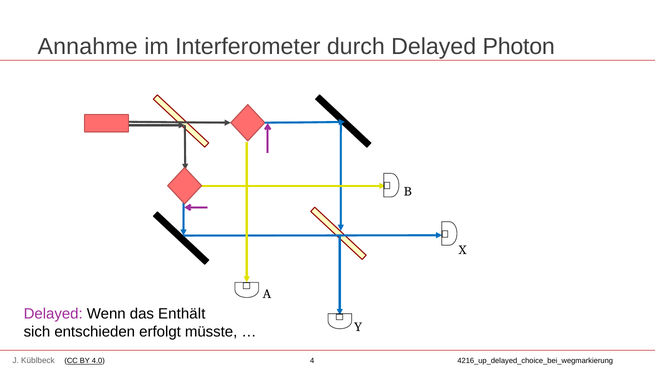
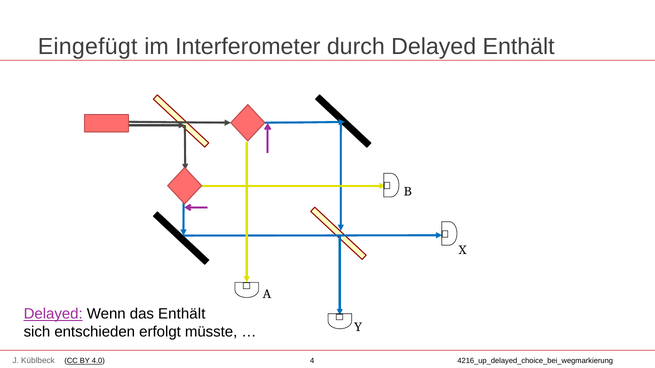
Annahme: Annahme -> Eingefügt
Delayed Photon: Photon -> Enthält
Delayed at (53, 314) underline: none -> present
